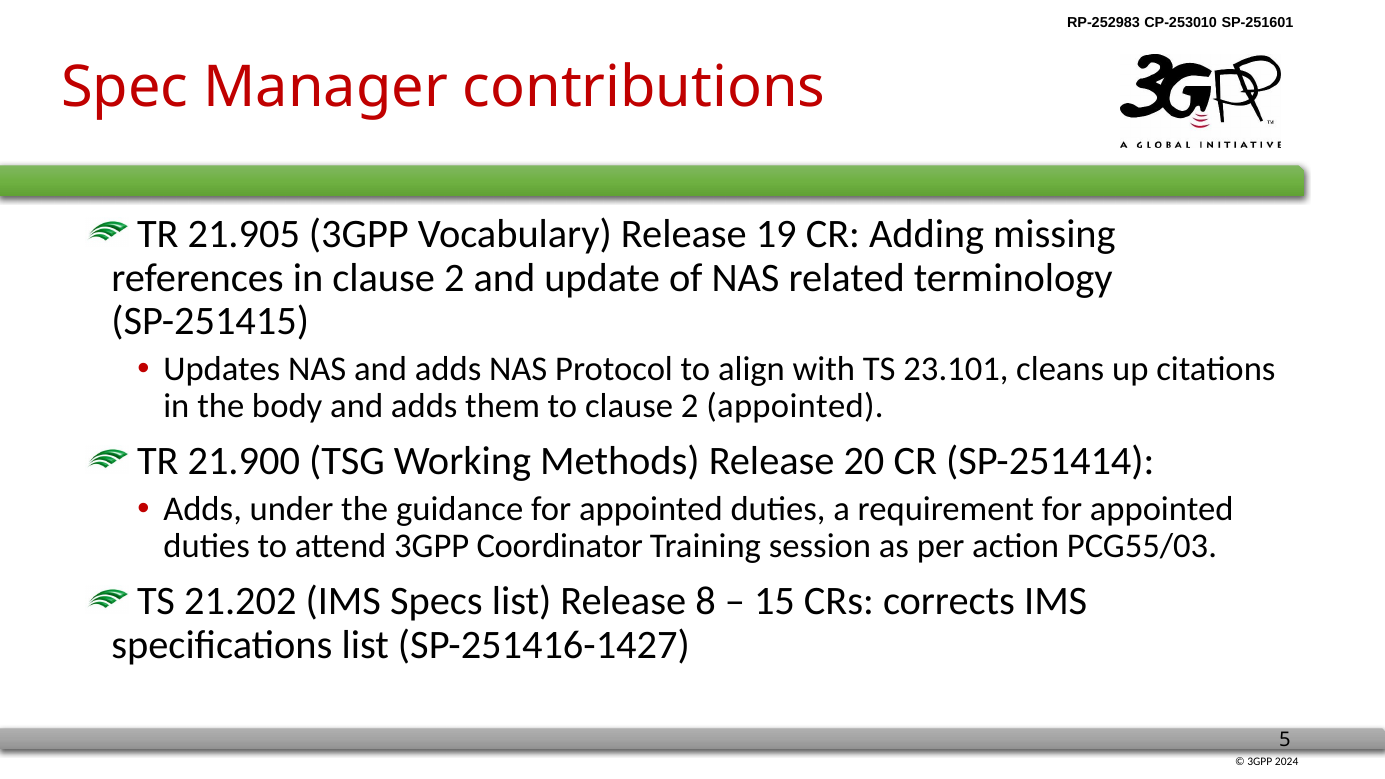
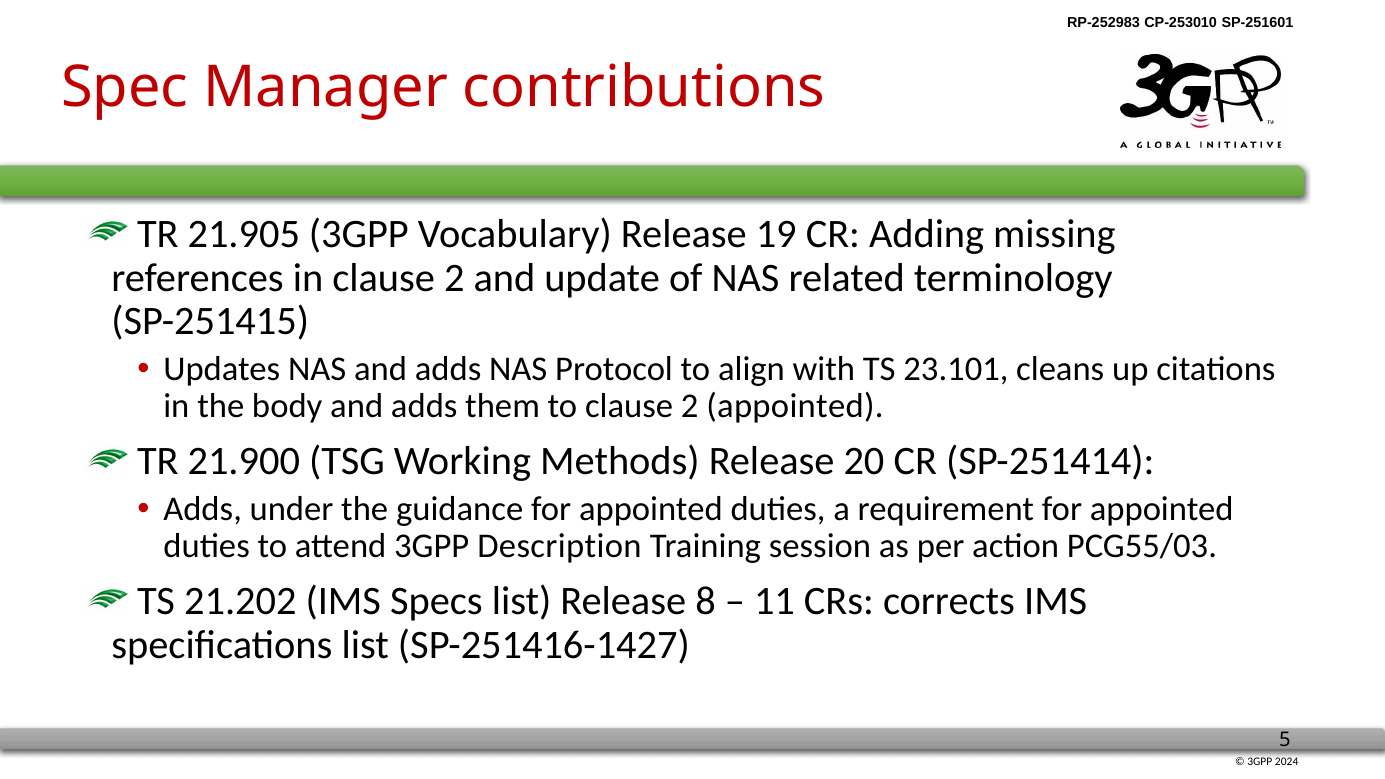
Coordinator: Coordinator -> Description
15: 15 -> 11
